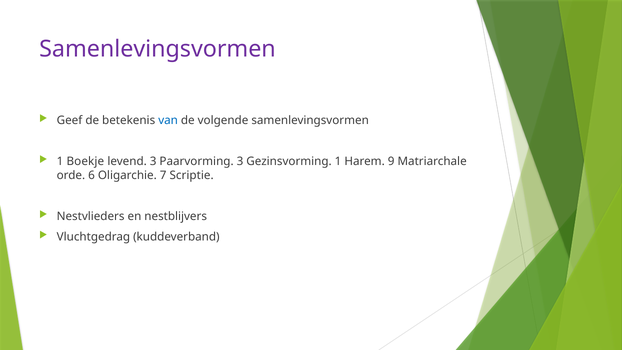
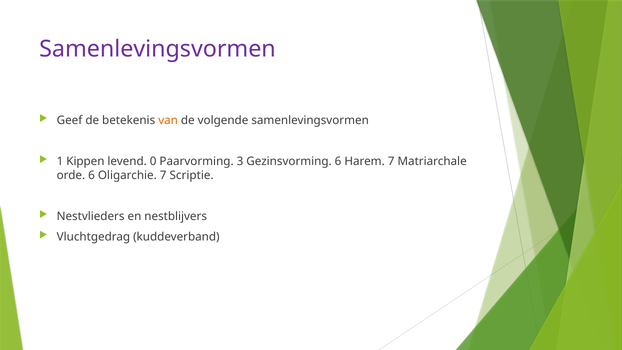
van colour: blue -> orange
Boekje: Boekje -> Kippen
levend 3: 3 -> 0
Gezinsvorming 1: 1 -> 6
Harem 9: 9 -> 7
